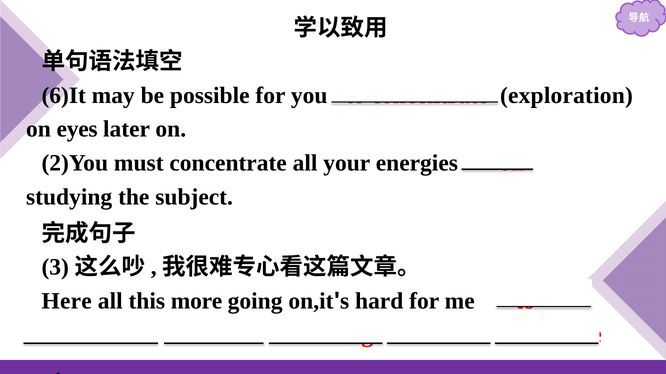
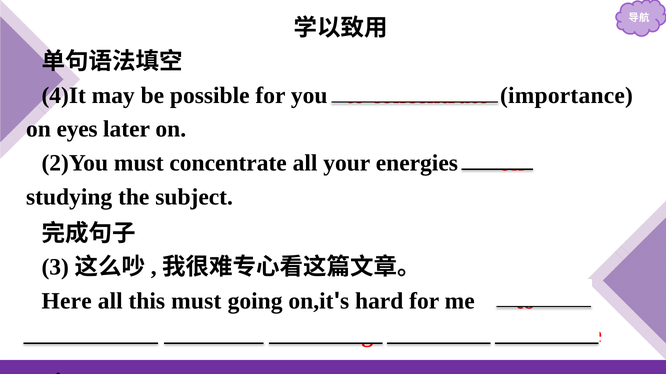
6)It: 6)It -> 4)It
exploration: exploration -> importance
this more: more -> must
